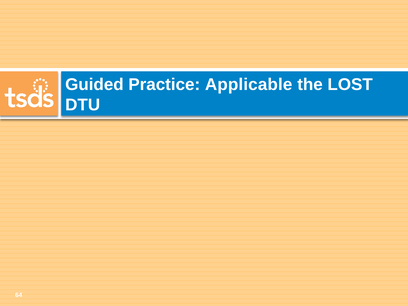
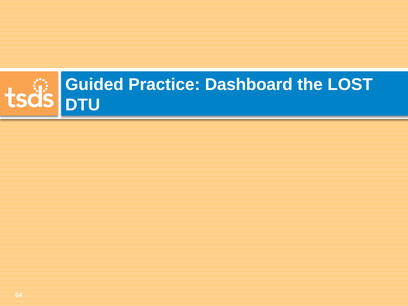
Applicable: Applicable -> Dashboard
